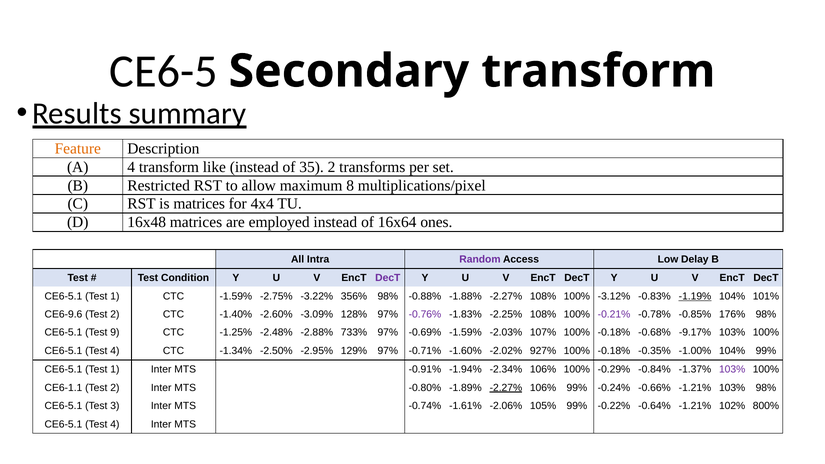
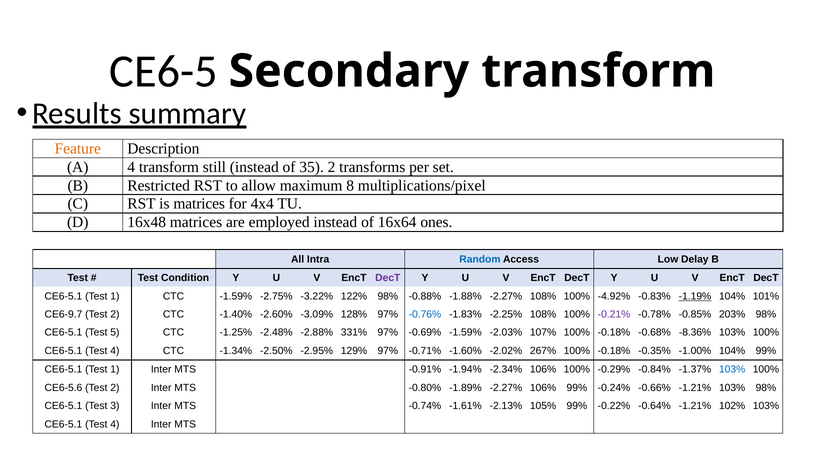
like: like -> still
Random colour: purple -> blue
356%: 356% -> 122%
-3.12%: -3.12% -> -4.92%
CE6-9.6: CE6-9.6 -> CE6-9.7
-0.76% colour: purple -> blue
176%: 176% -> 203%
9: 9 -> 5
733%: 733% -> 331%
-9.17%: -9.17% -> -8.36%
927%: 927% -> 267%
103% at (732, 370) colour: purple -> blue
CE6-1.1: CE6-1.1 -> CE6-5.6
-2.27% at (506, 388) underline: present -> none
-2.06%: -2.06% -> -2.13%
102% 800%: 800% -> 103%
